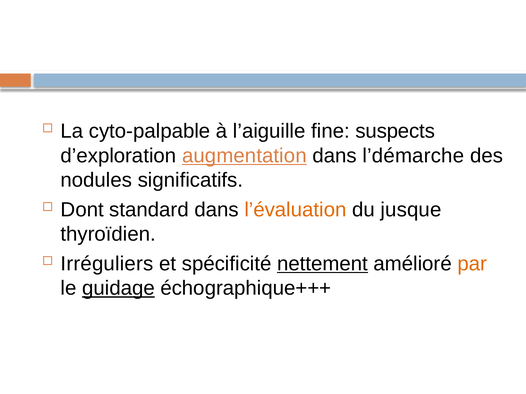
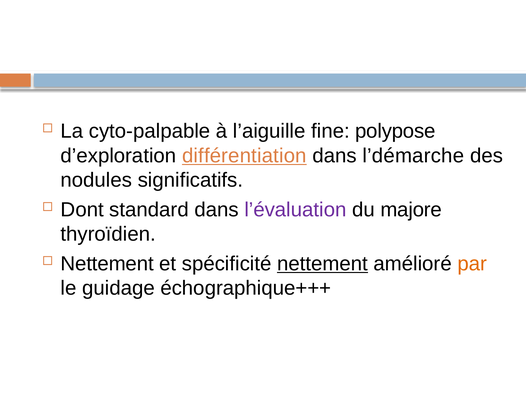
suspects: suspects -> polypose
augmentation: augmentation -> différentiation
l’évaluation colour: orange -> purple
jusque: jusque -> majore
Irréguliers at (107, 264): Irréguliers -> Nettement
guidage underline: present -> none
